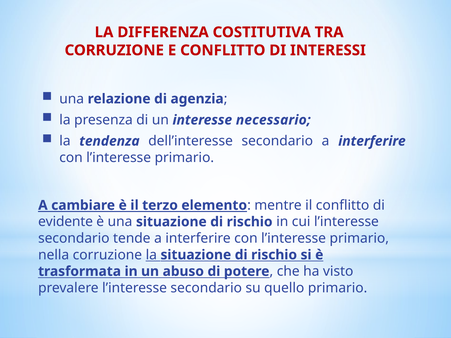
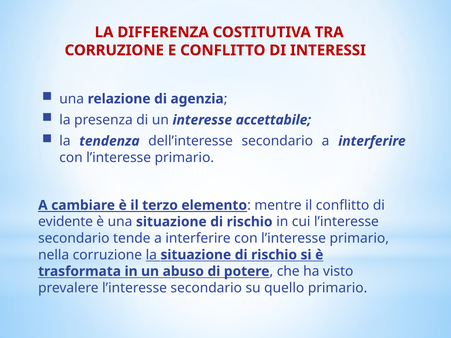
necessario: necessario -> accettabile
